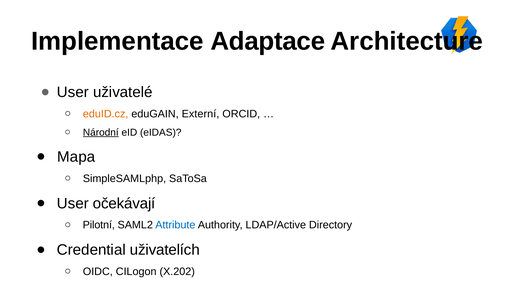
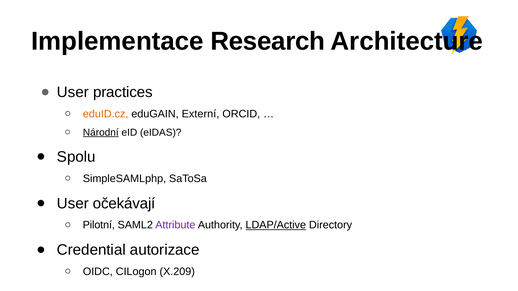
Adaptace: Adaptace -> Research
uživatelé: uživatelé -> practices
Mapa: Mapa -> Spolu
Attribute colour: blue -> purple
LDAP/Active underline: none -> present
uživatelích: uživatelích -> autorizace
X.202: X.202 -> X.209
